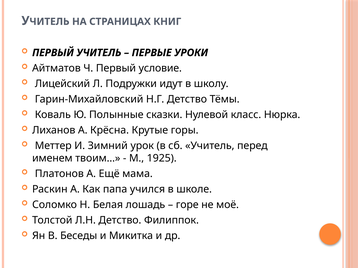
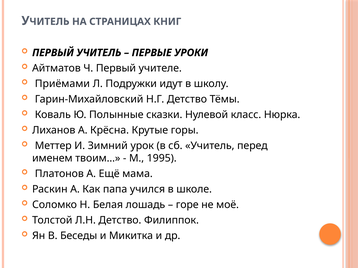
условие: условие -> учителе
Лицейский: Лицейский -> Приёмами
1925: 1925 -> 1995
